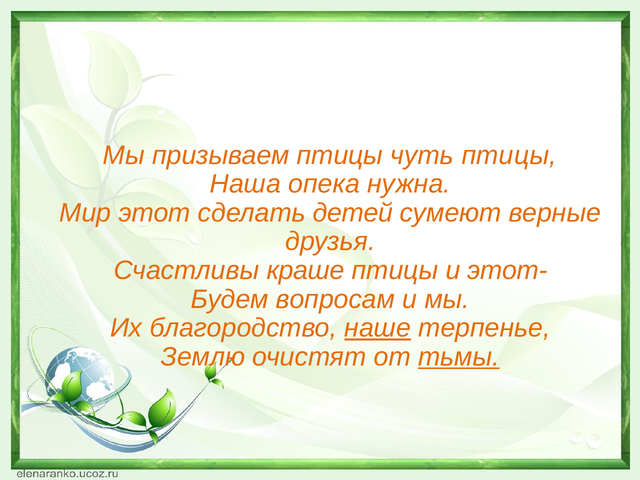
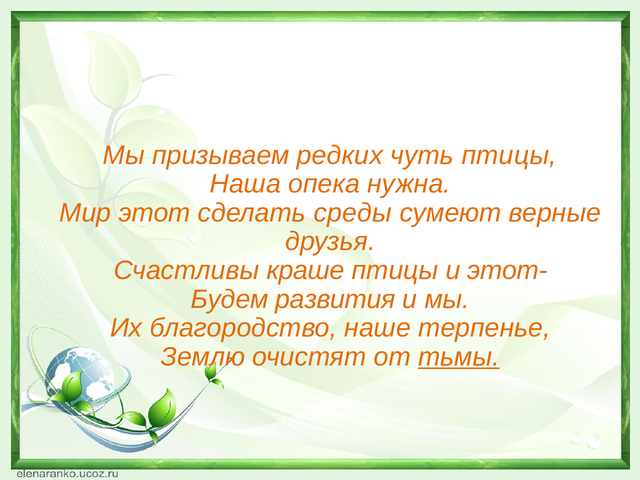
призываем птицы: птицы -> редких
детей: детей -> среды
вопросам: вопросам -> развития
наше underline: present -> none
